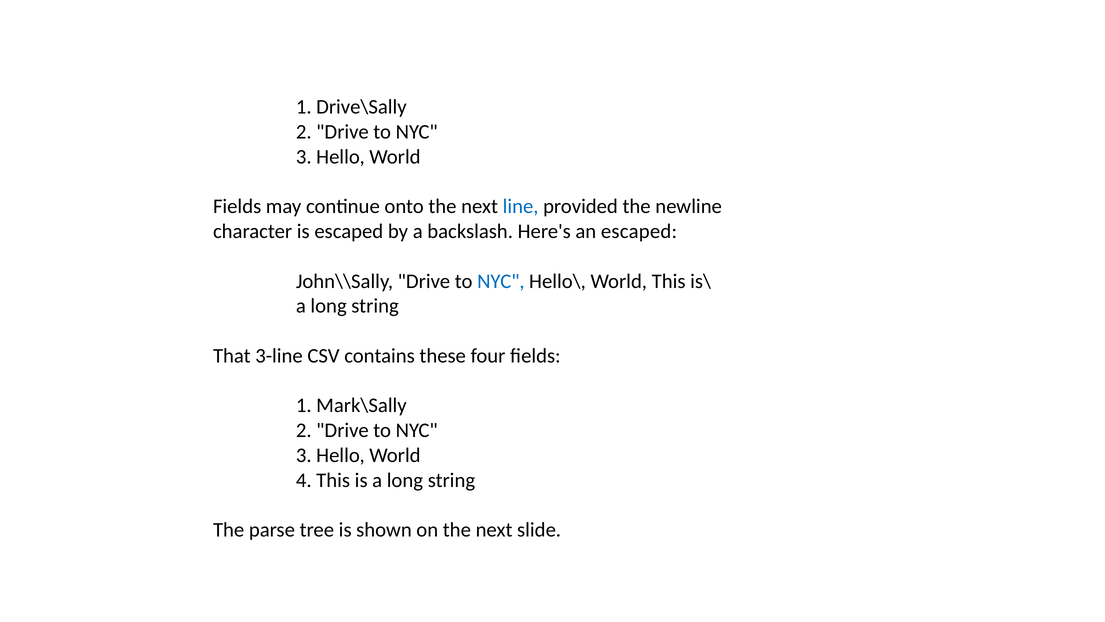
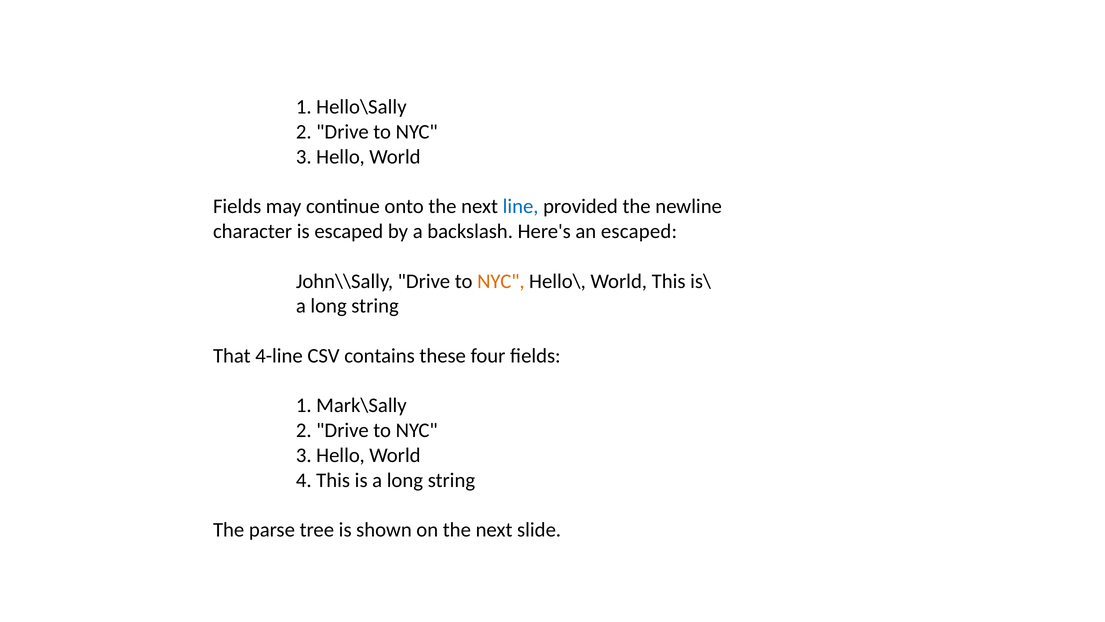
Drive\Sally: Drive\Sally -> Hello\Sally
NYC at (501, 281) colour: blue -> orange
3-line: 3-line -> 4-line
